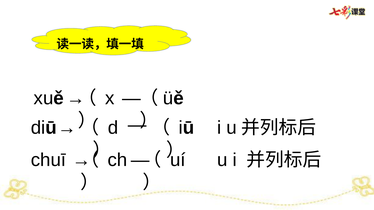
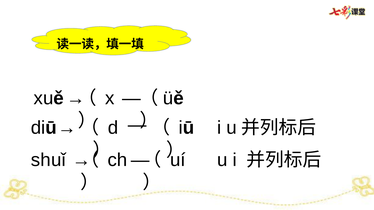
chuī: chuī -> shuǐ
